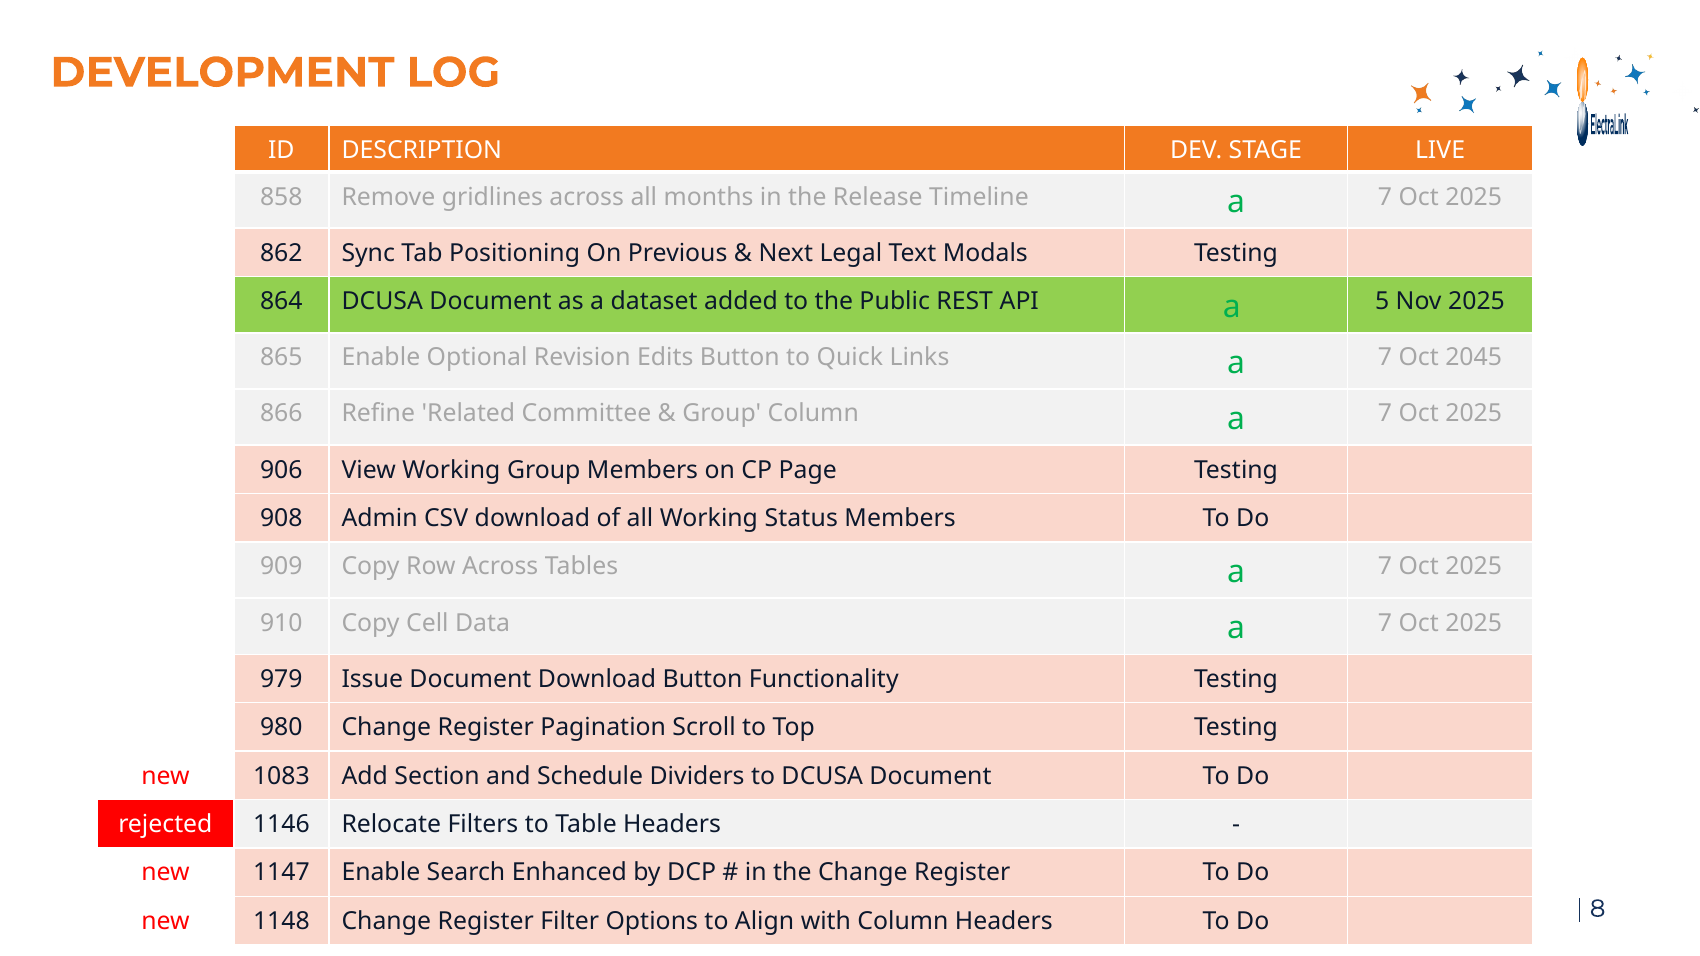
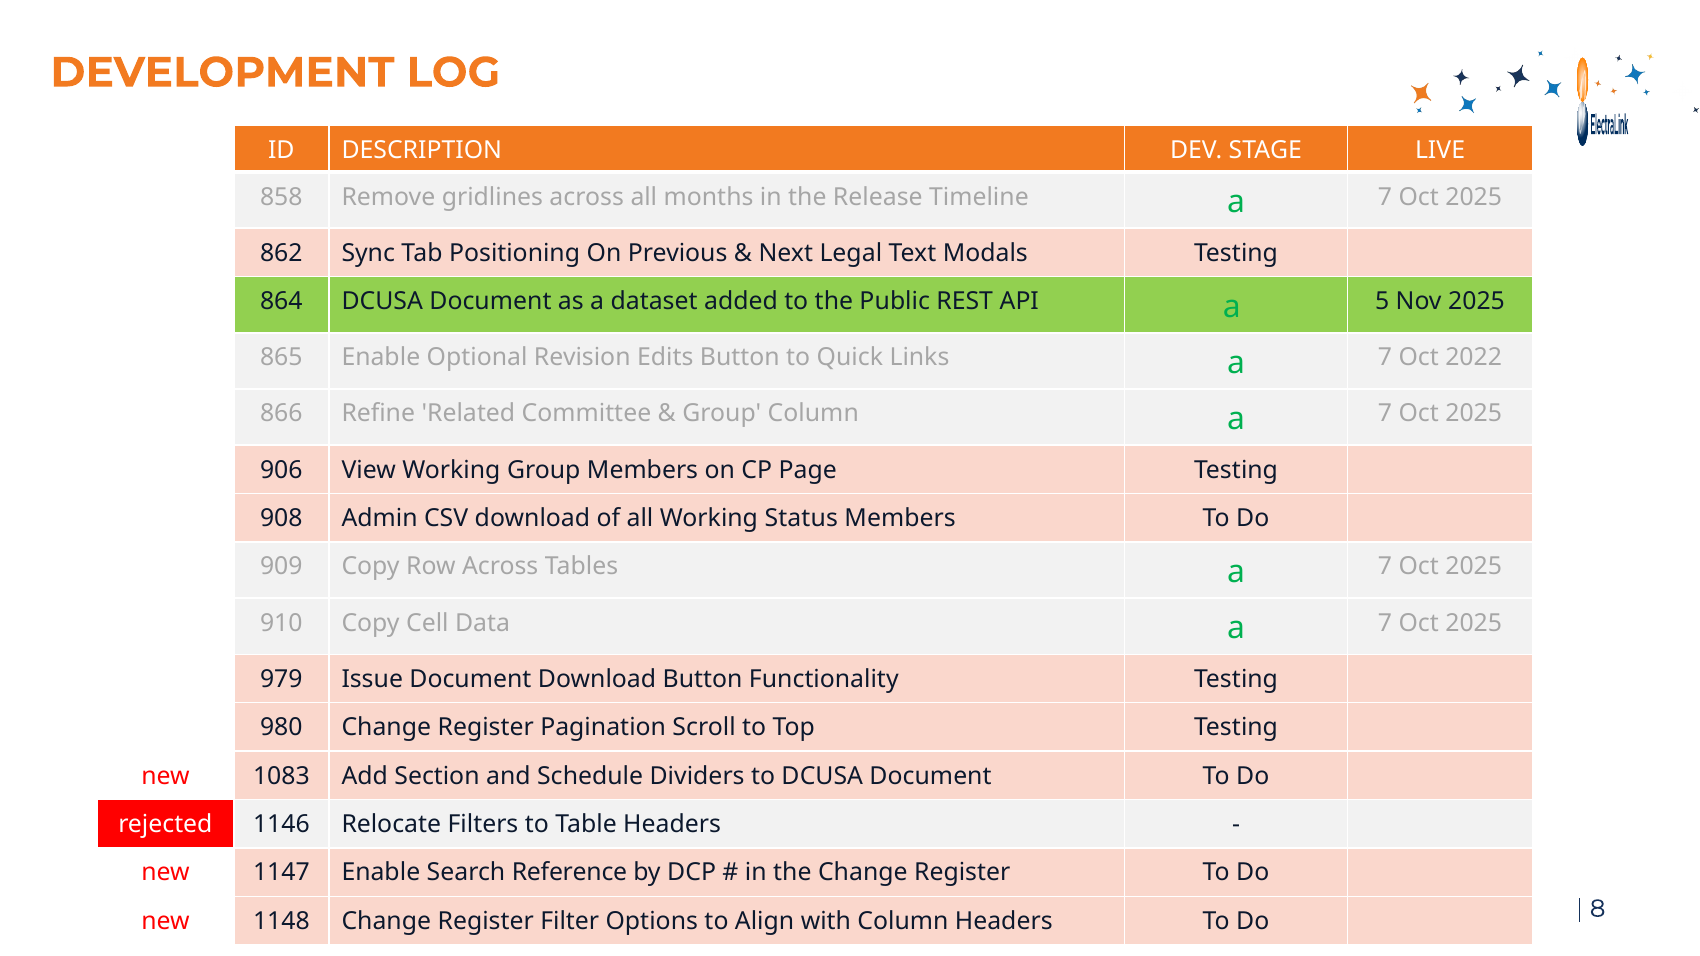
2045: 2045 -> 2022
Enhanced: Enhanced -> Reference
